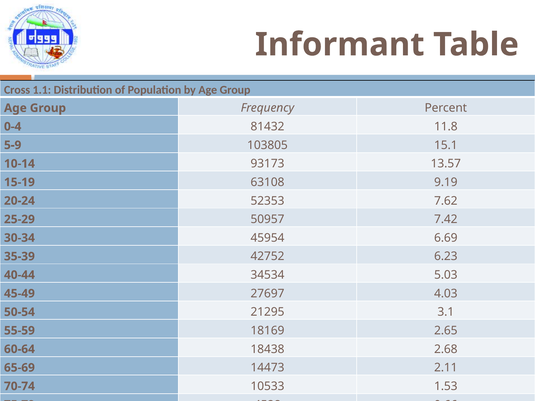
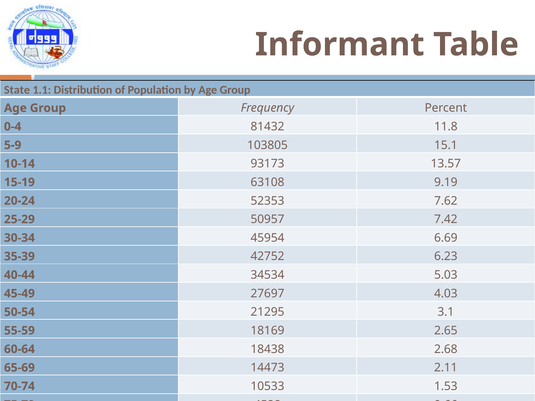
Cross: Cross -> State
